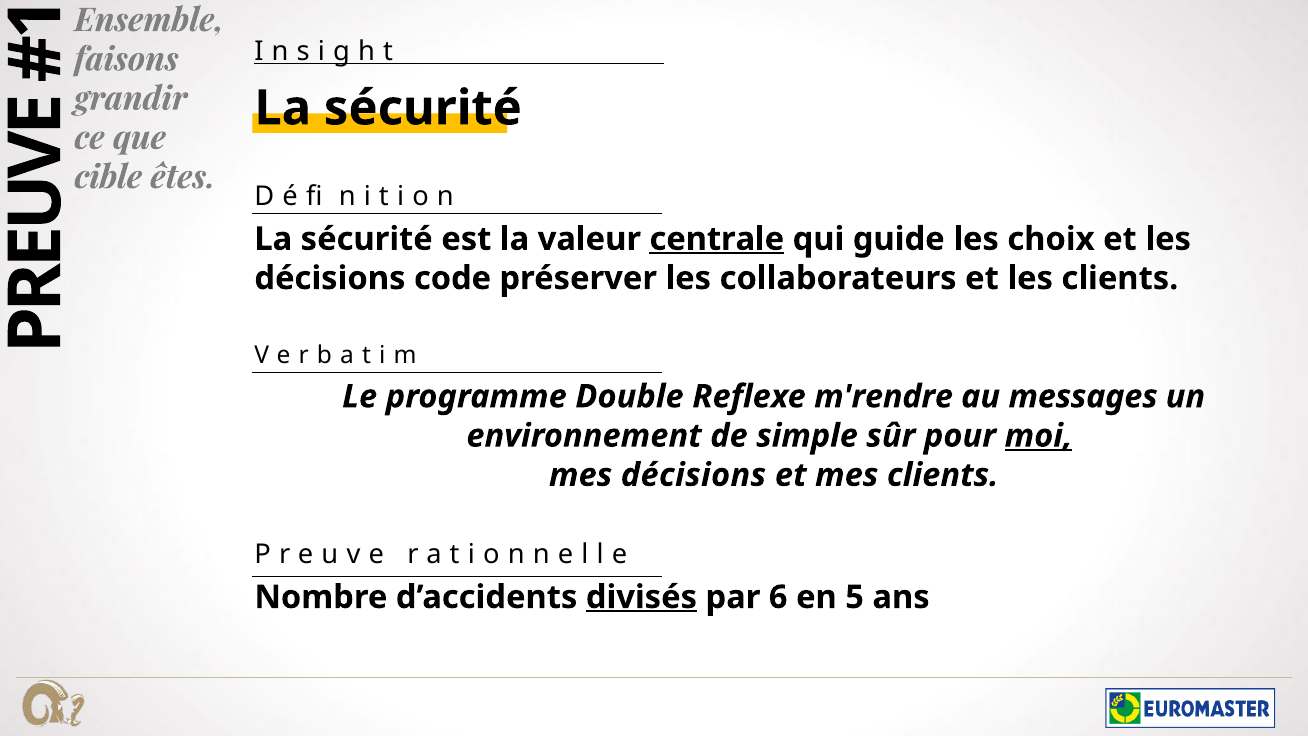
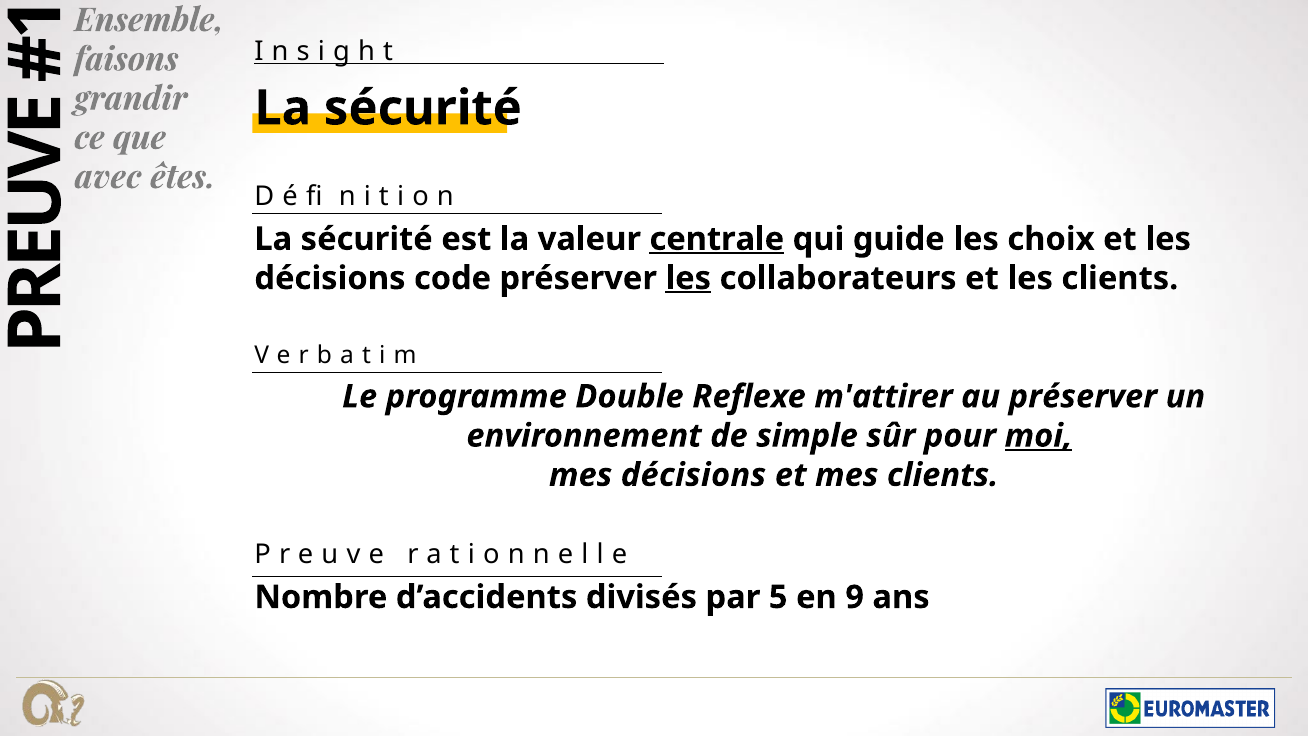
cible: cible -> avec
les at (688, 278) underline: none -> present
m'rendre: m'rendre -> m'attirer
au messages: messages -> préserver
divisés underline: present -> none
6: 6 -> 5
5: 5 -> 9
